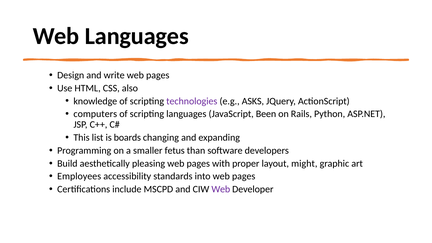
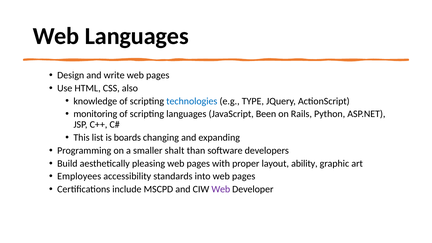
technologies colour: purple -> blue
ASKS: ASKS -> TYPE
computers: computers -> monitoring
fetus: fetus -> shalt
might: might -> ability
